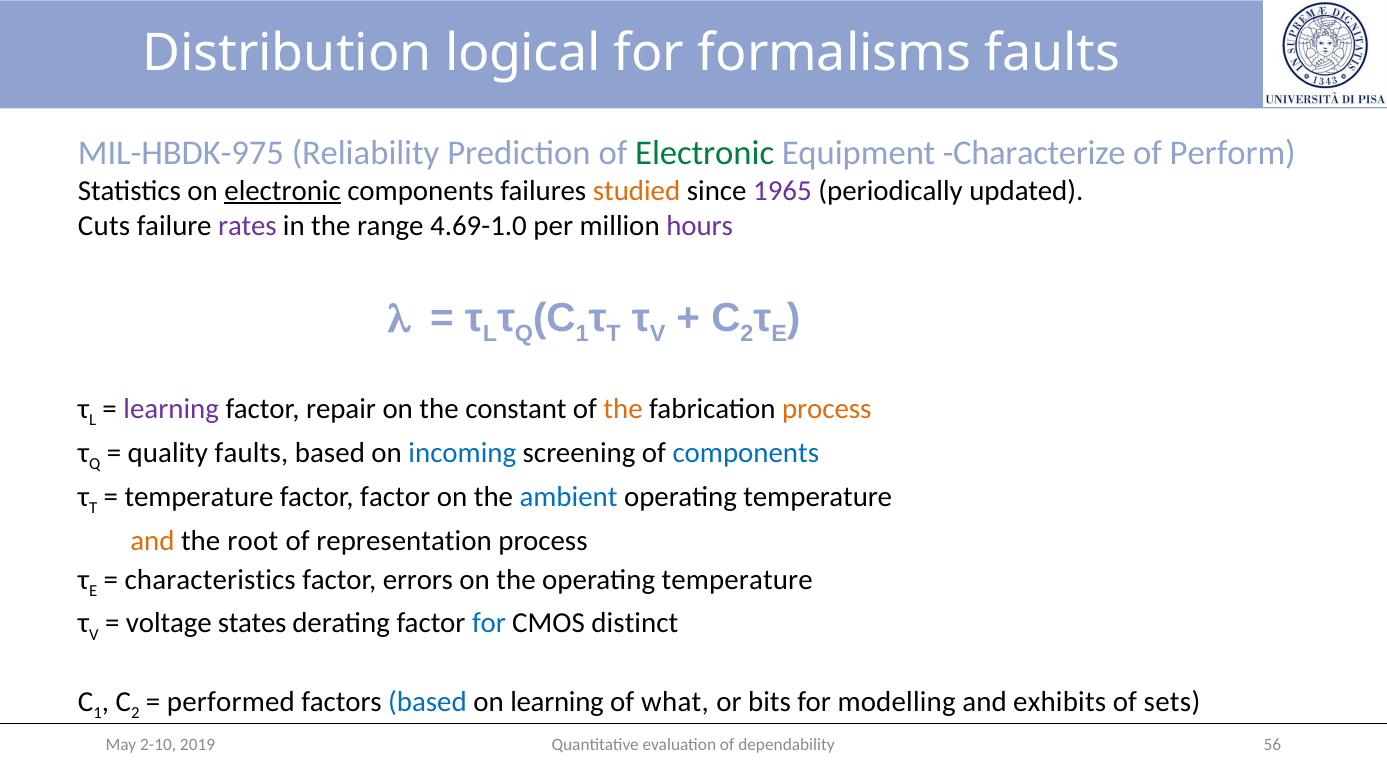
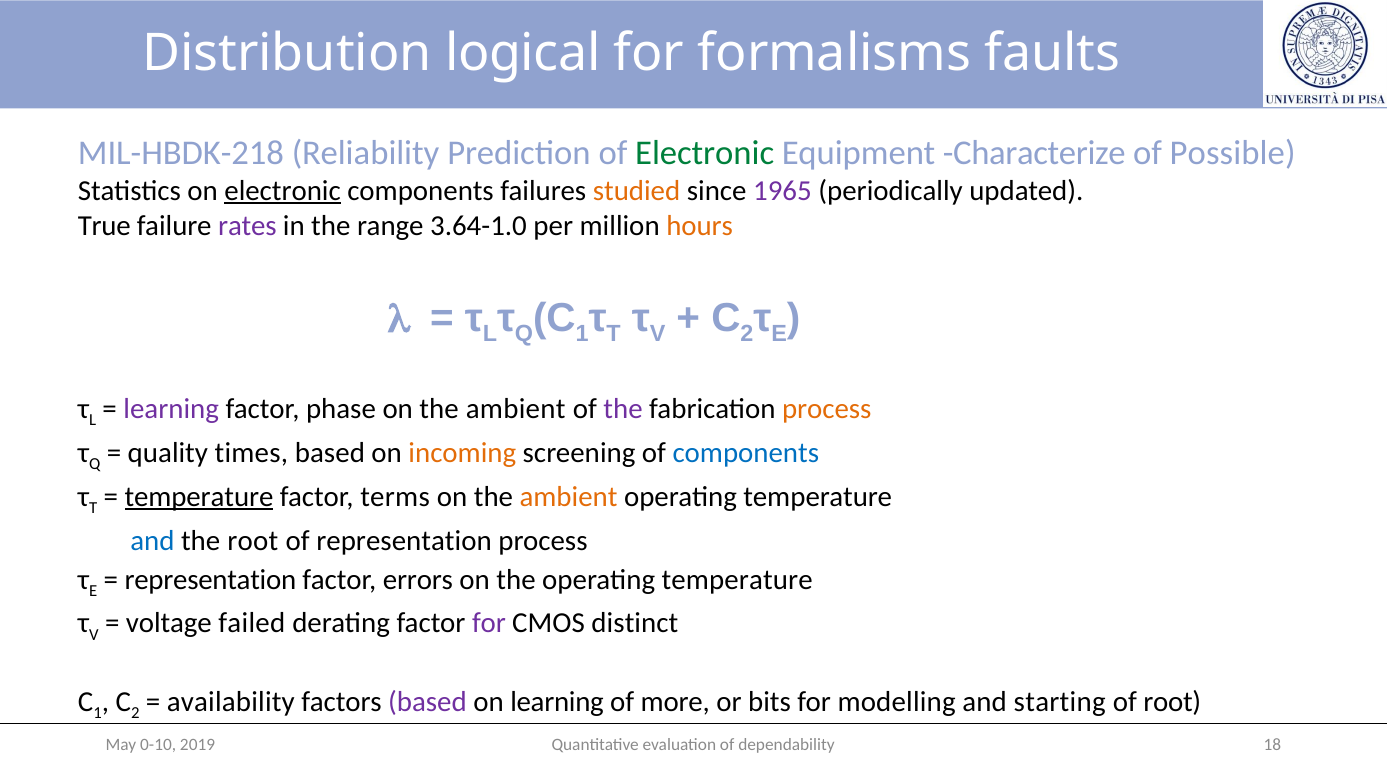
MIL-HBDK-975: MIL-HBDK-975 -> MIL-HBDK-218
Perform: Perform -> Possible
Cuts: Cuts -> True
4.69-1.0: 4.69-1.0 -> 3.64-1.0
hours colour: purple -> orange
repair: repair -> phase
constant at (516, 409): constant -> ambient
the at (623, 409) colour: orange -> purple
quality faults: faults -> times
incoming colour: blue -> orange
temperature at (199, 497) underline: none -> present
factor factor: factor -> terms
ambient at (569, 497) colour: blue -> orange
and at (152, 541) colour: orange -> blue
characteristics at (210, 580): characteristics -> representation
states: states -> failed
for at (489, 623) colour: blue -> purple
performed: performed -> availability
based at (427, 702) colour: blue -> purple
what: what -> more
exhibits: exhibits -> starting
of sets: sets -> root
56: 56 -> 18
2-10: 2-10 -> 0-10
